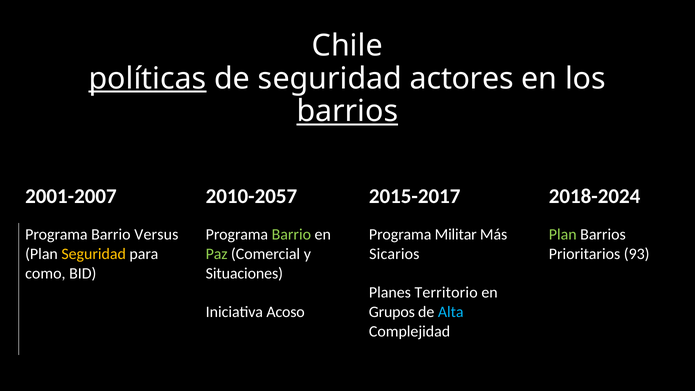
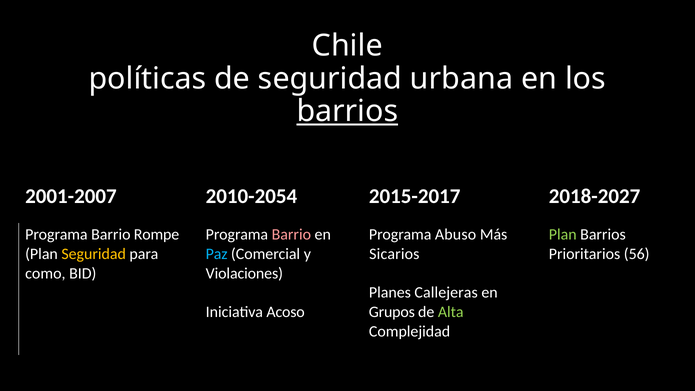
políticas underline: present -> none
actores: actores -> urbana
2010-2057: 2010-2057 -> 2010-2054
2018-2024: 2018-2024 -> 2018-2027
Versus: Versus -> Rompe
Barrio at (291, 234) colour: light green -> pink
Militar: Militar -> Abuso
Paz colour: light green -> light blue
93: 93 -> 56
Situaciones: Situaciones -> Violaciones
Territorio: Territorio -> Callejeras
Alta colour: light blue -> light green
